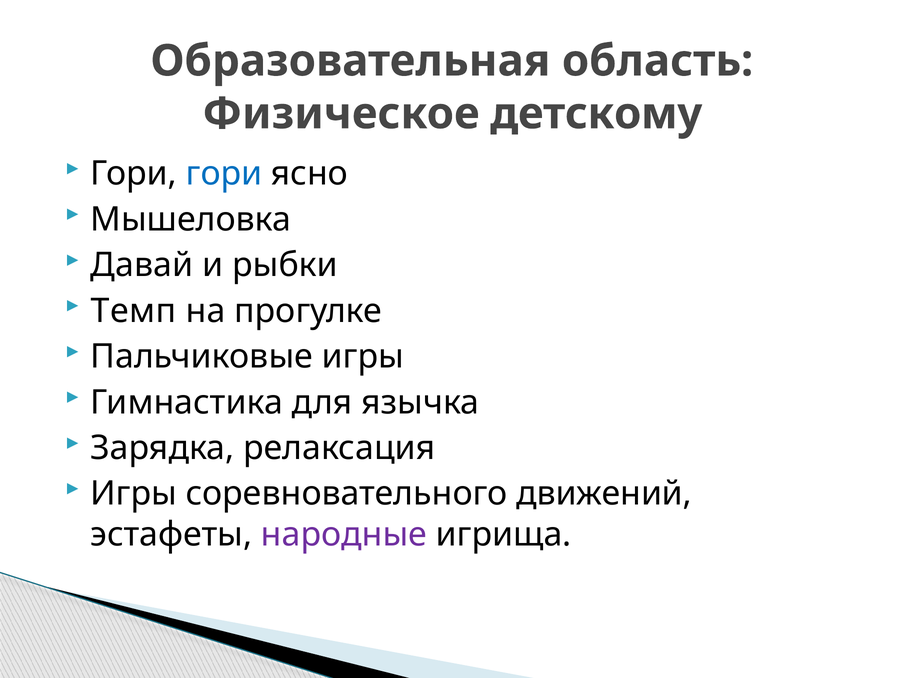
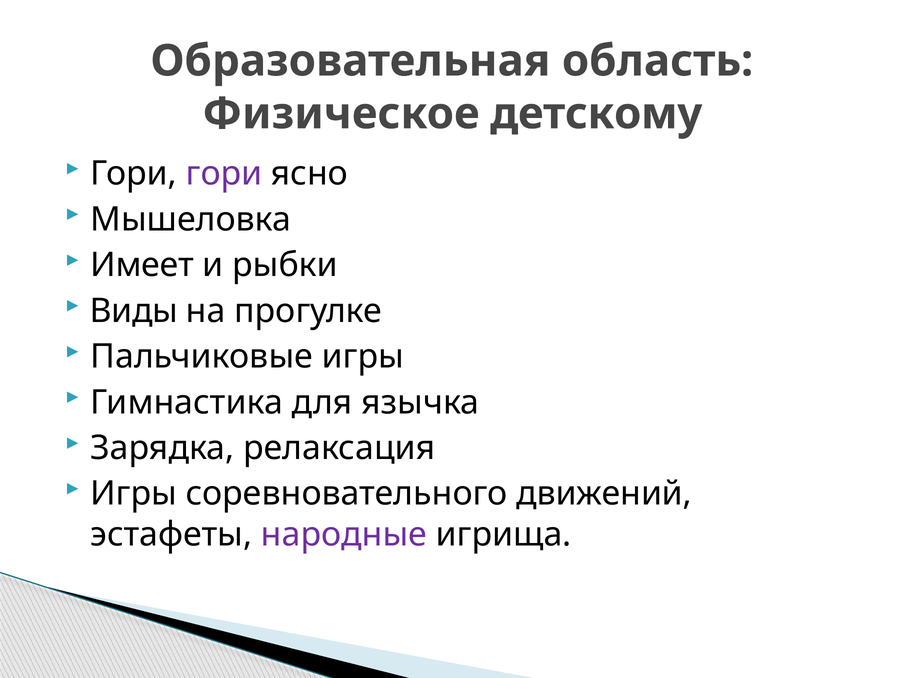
гори at (224, 174) colour: blue -> purple
Давай: Давай -> Имеет
Темп: Темп -> Виды
